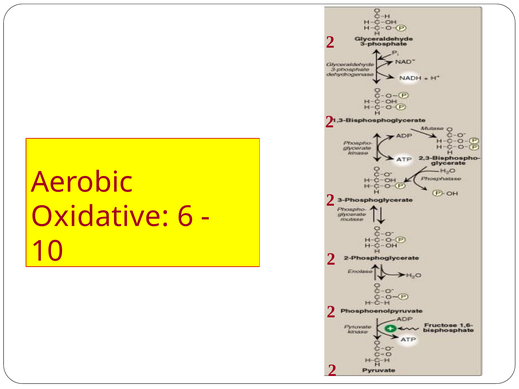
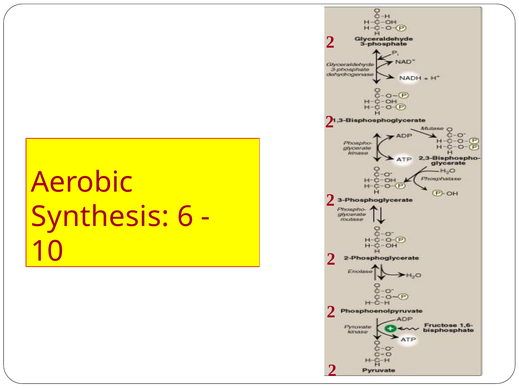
Oxidative: Oxidative -> Synthesis
